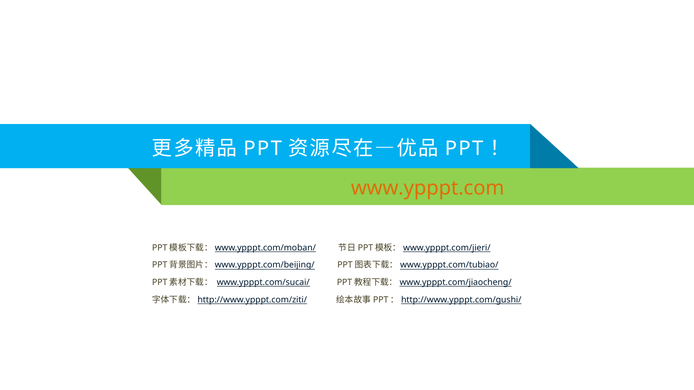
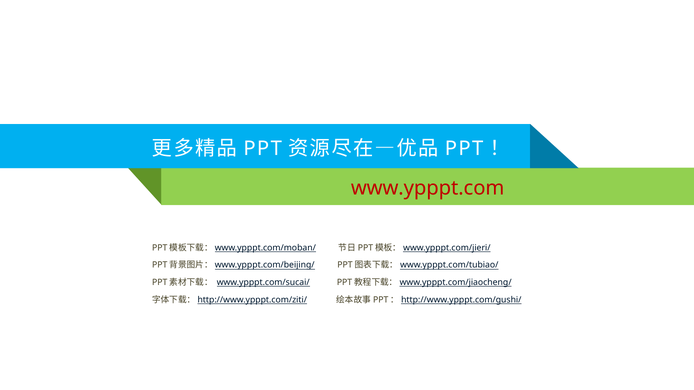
www.ypppt.com colour: orange -> red
